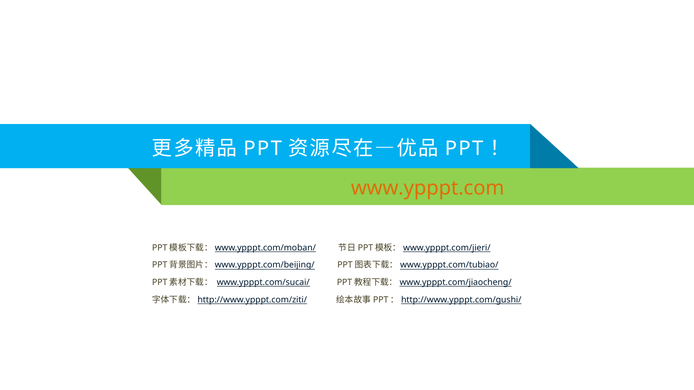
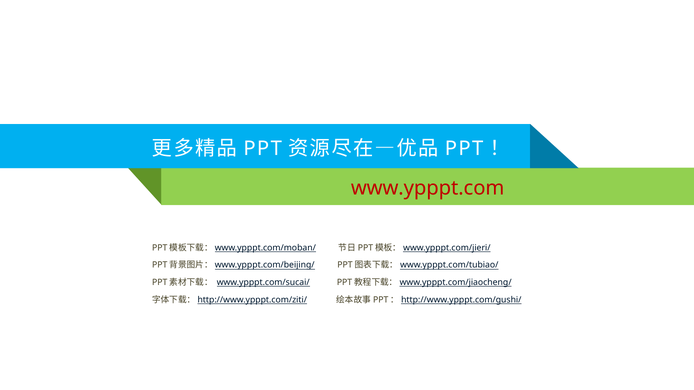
www.ypppt.com colour: orange -> red
